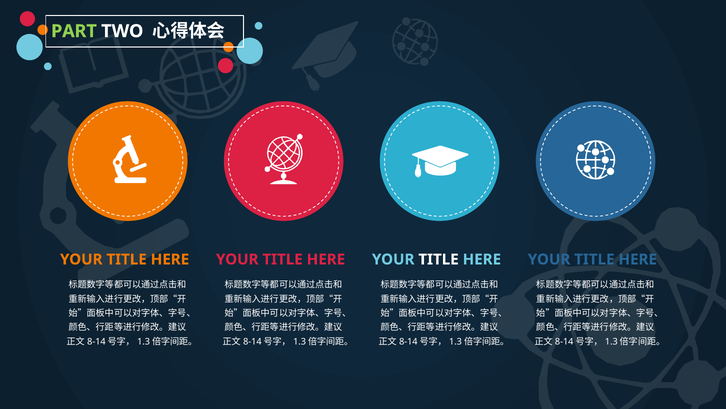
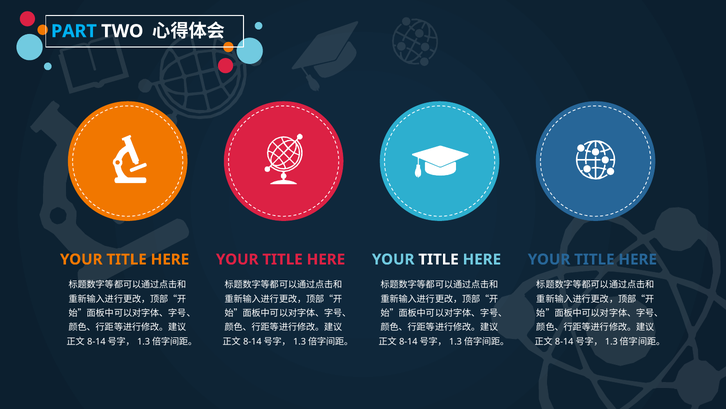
PART colour: light green -> light blue
